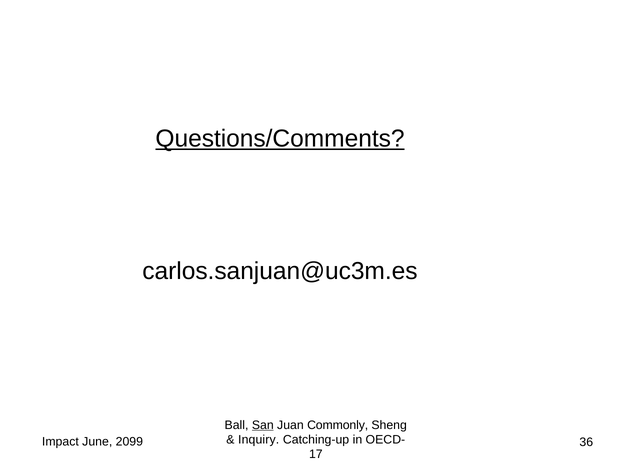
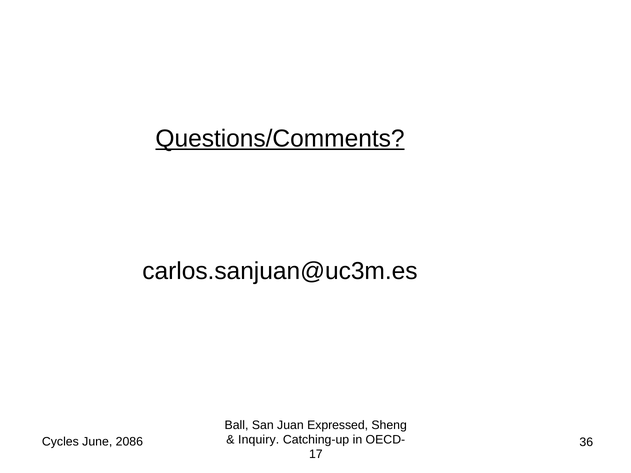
San underline: present -> none
Commonly: Commonly -> Expressed
Impact: Impact -> Cycles
2099: 2099 -> 2086
